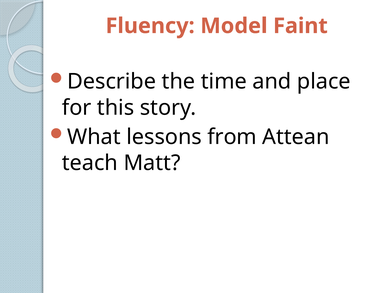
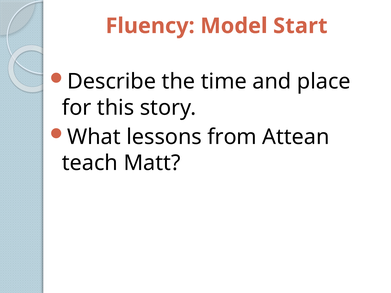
Faint: Faint -> Start
